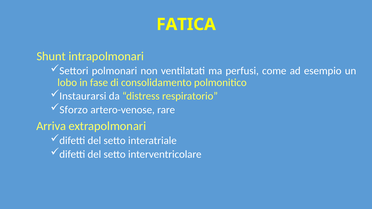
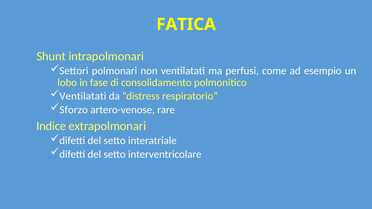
Instaurarsi at (83, 96): Instaurarsi -> Ventilatati
Arriva: Arriva -> Indice
